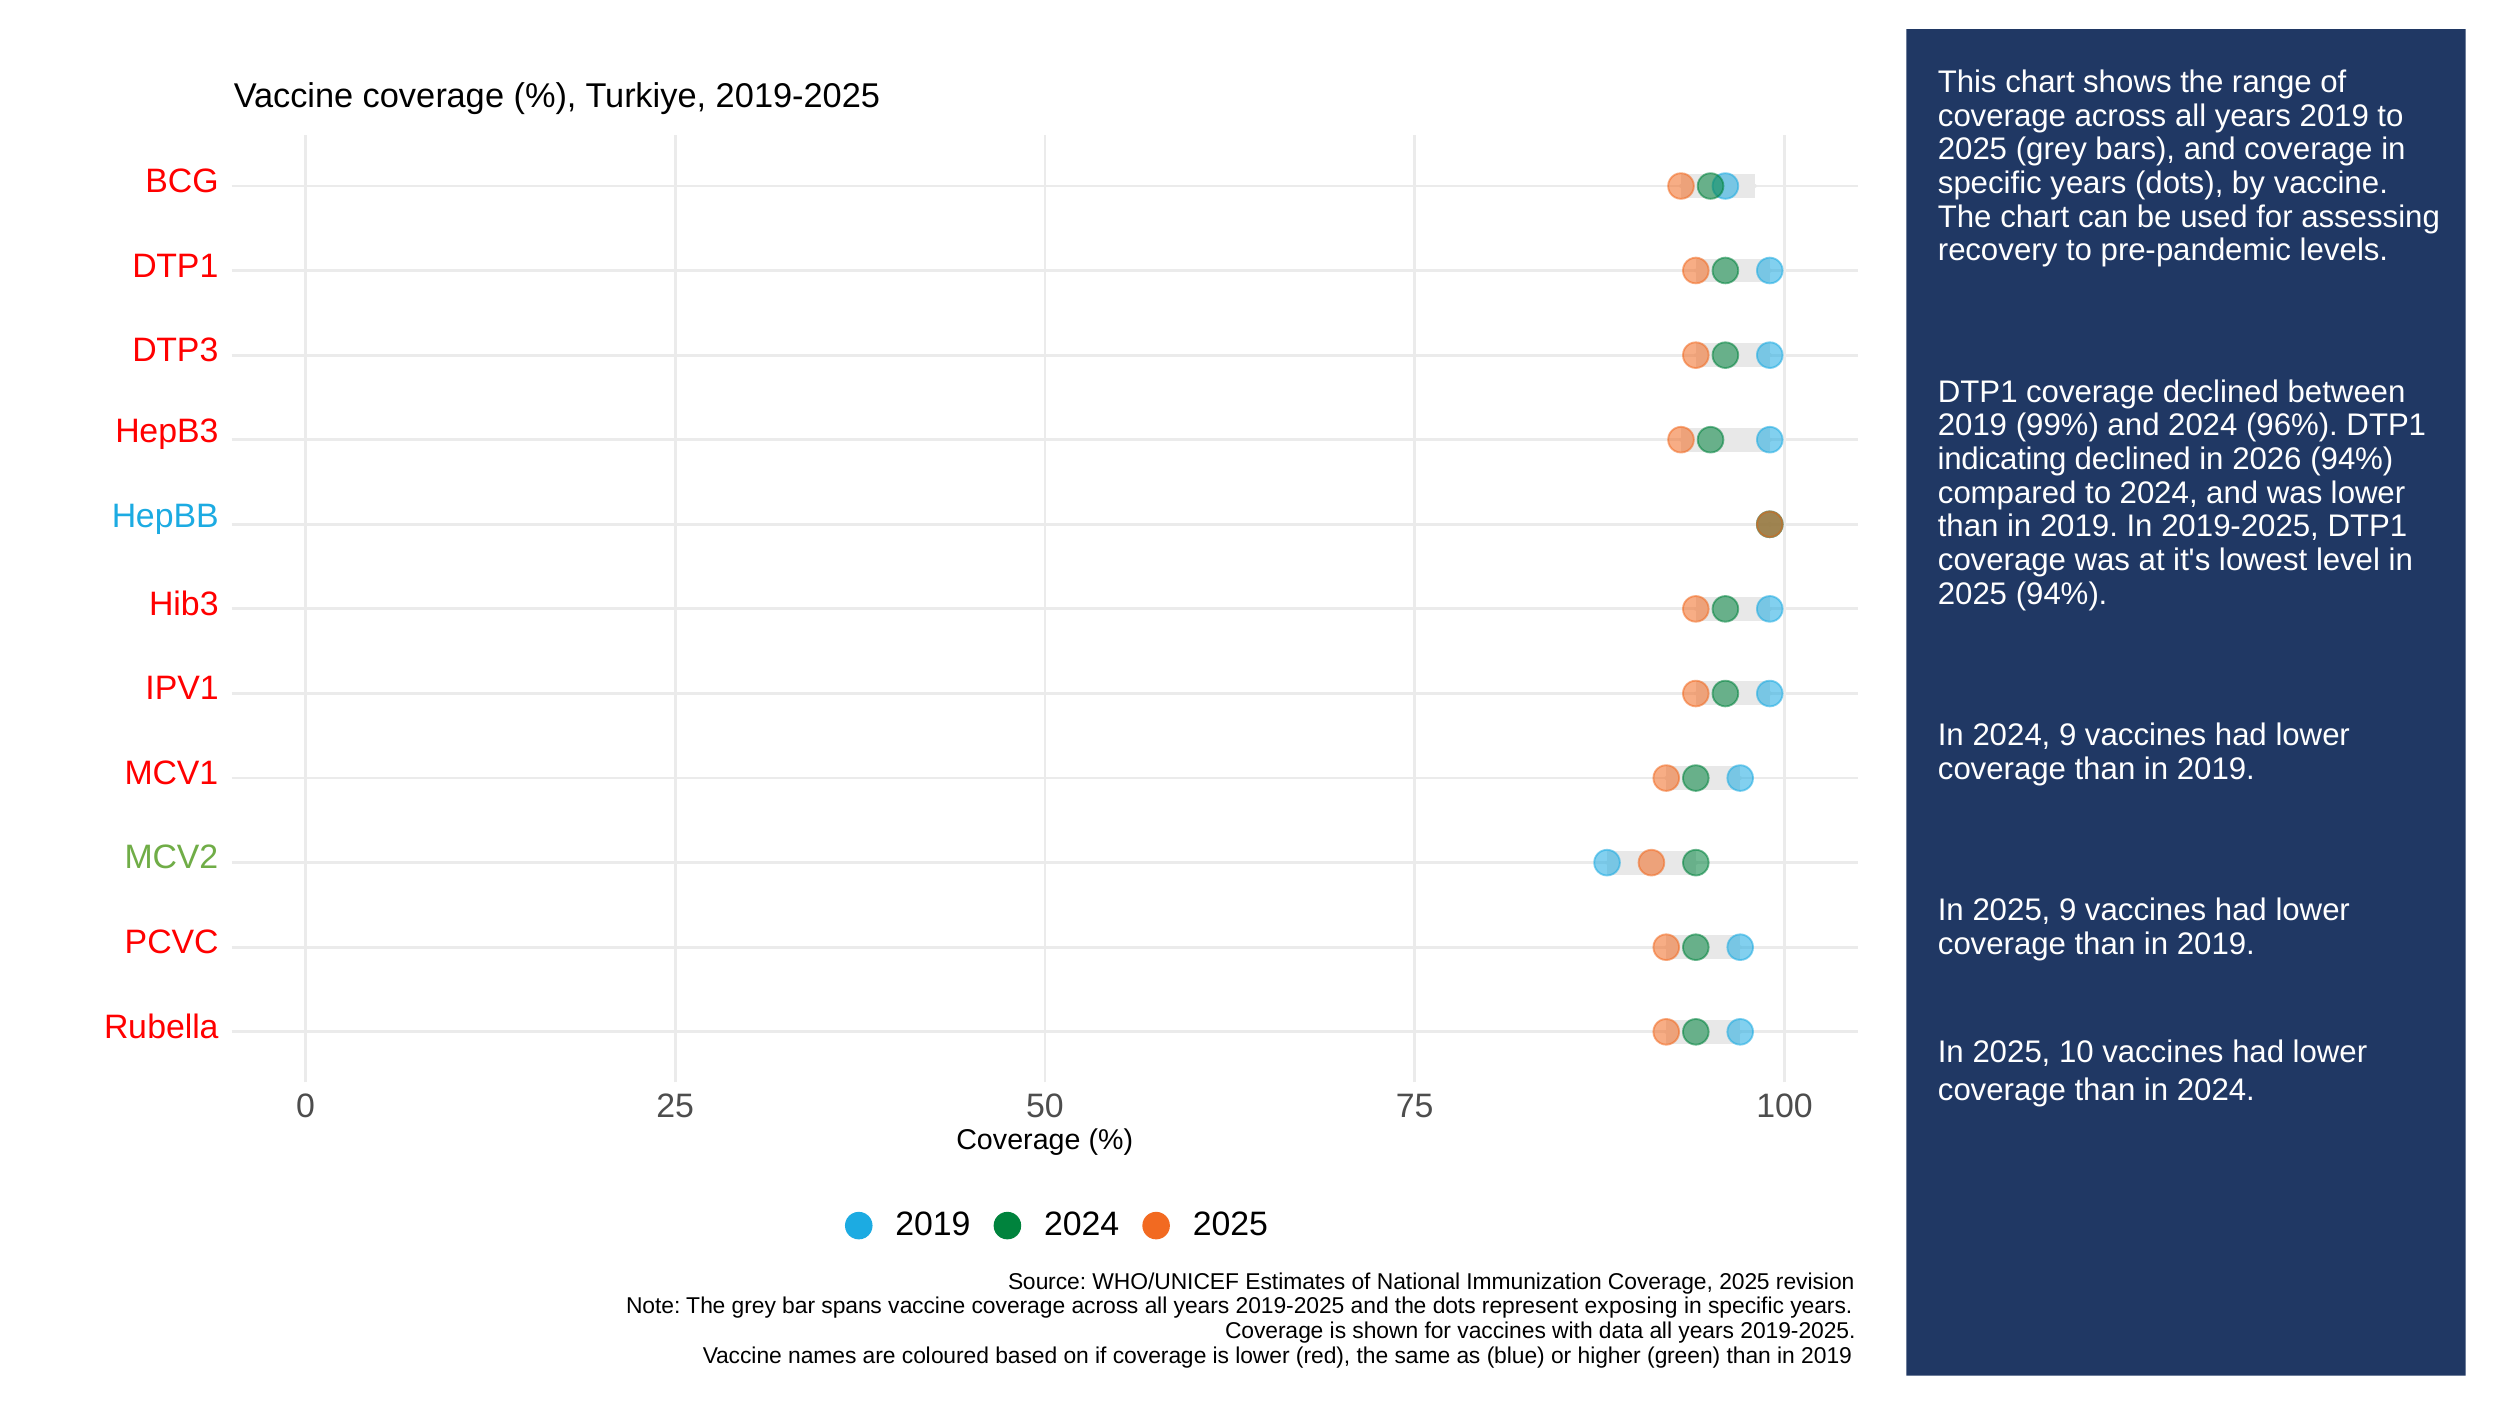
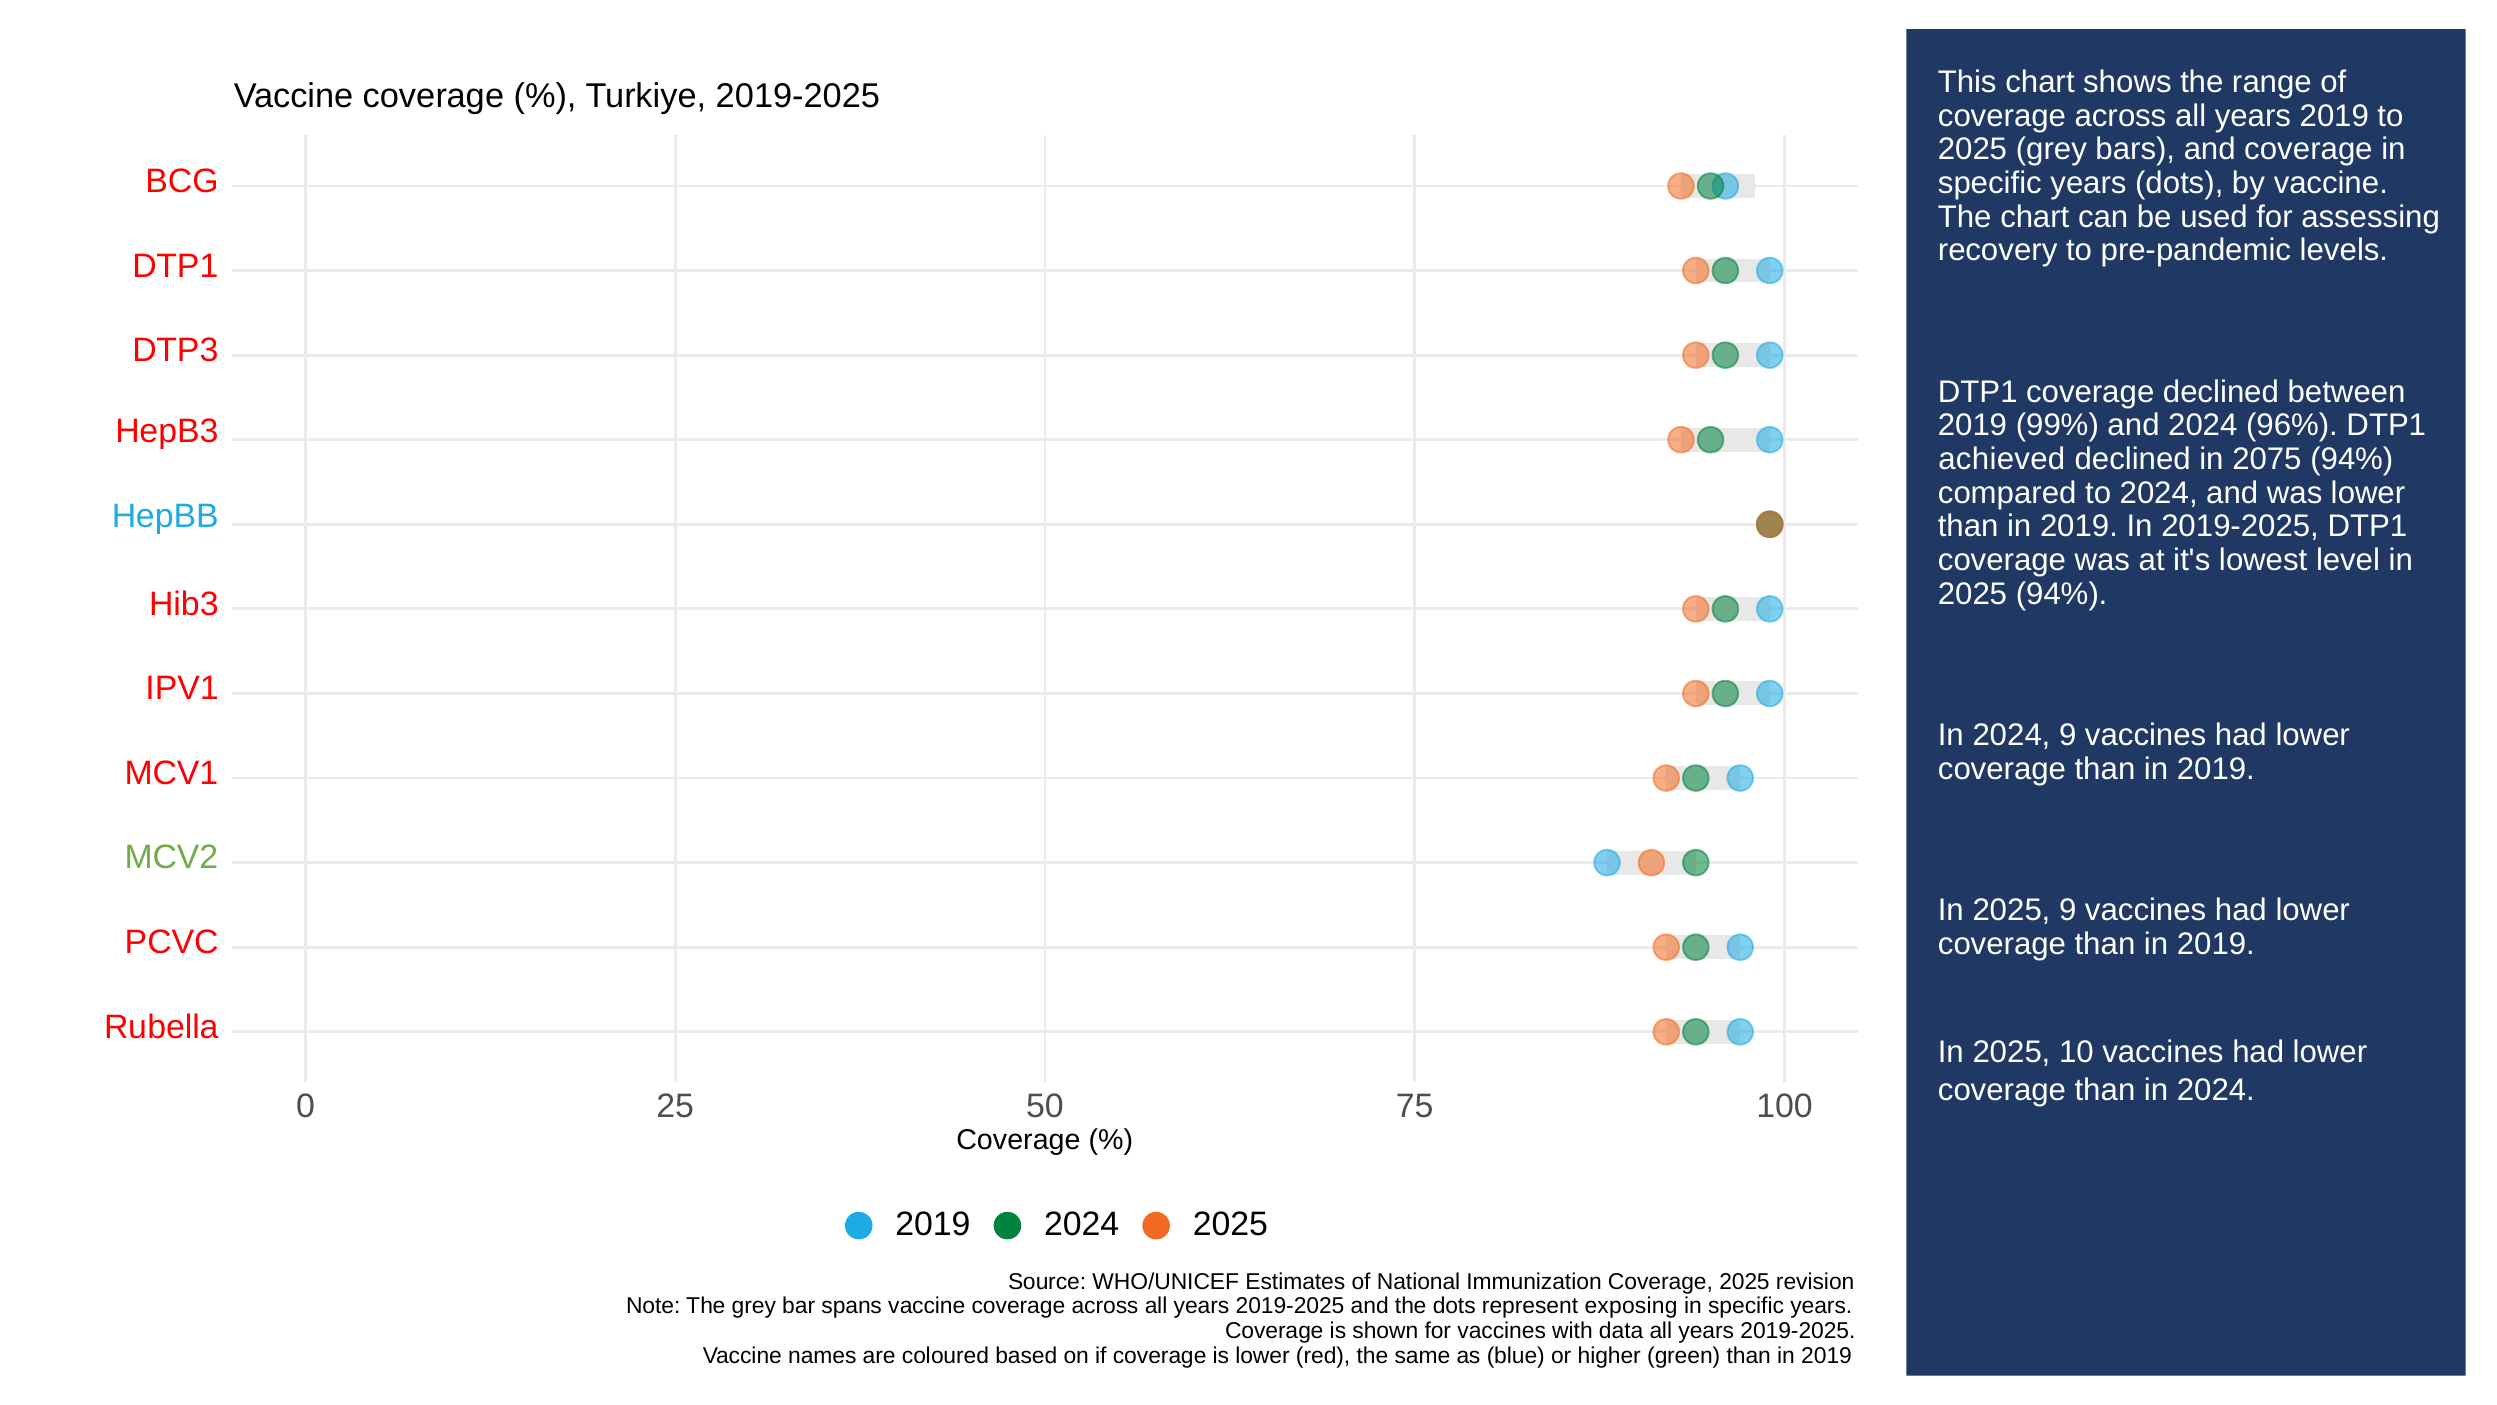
indicating: indicating -> achieved
2026: 2026 -> 2075
